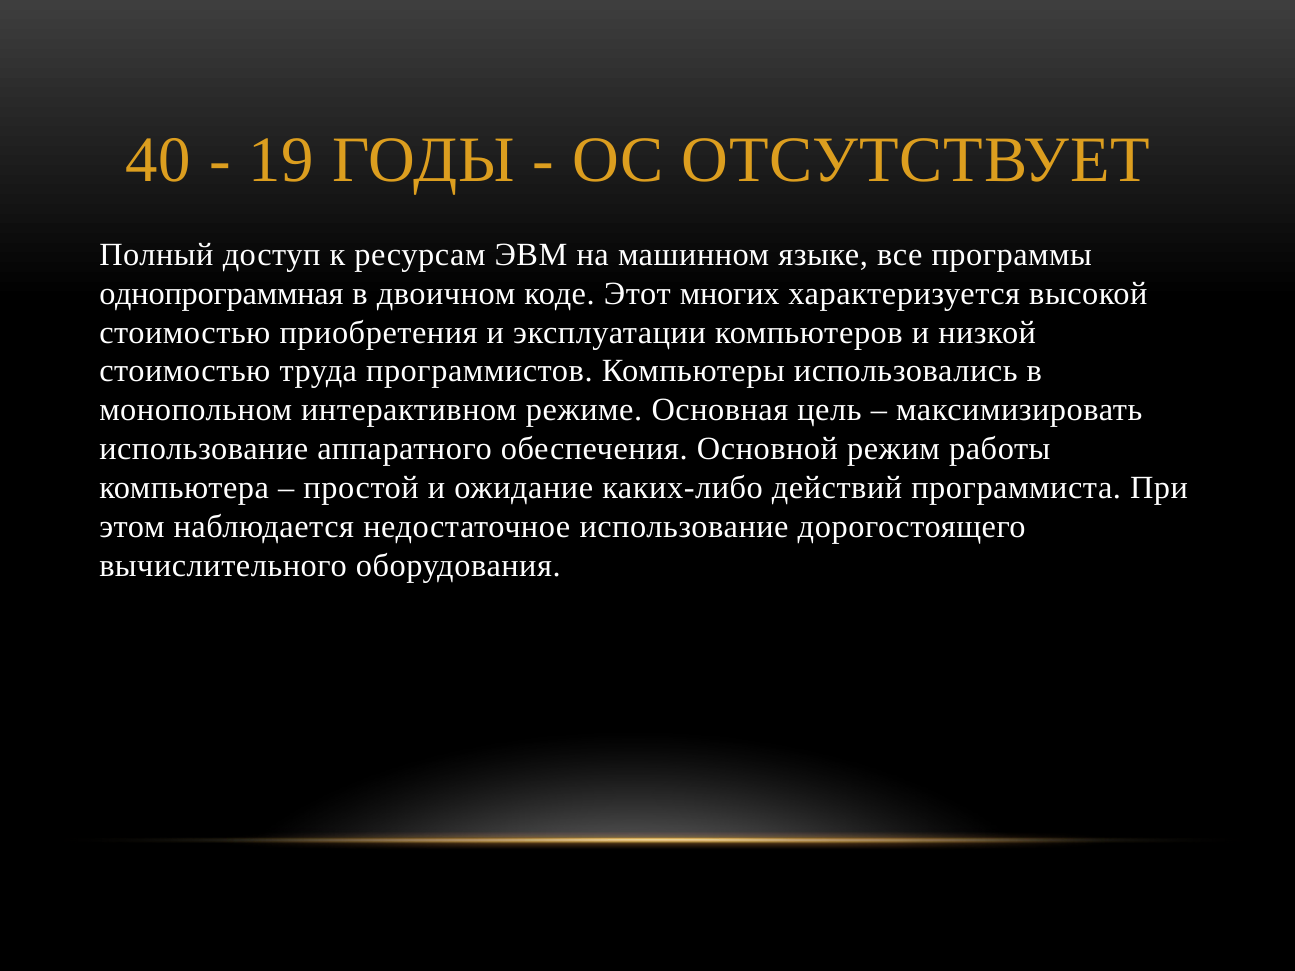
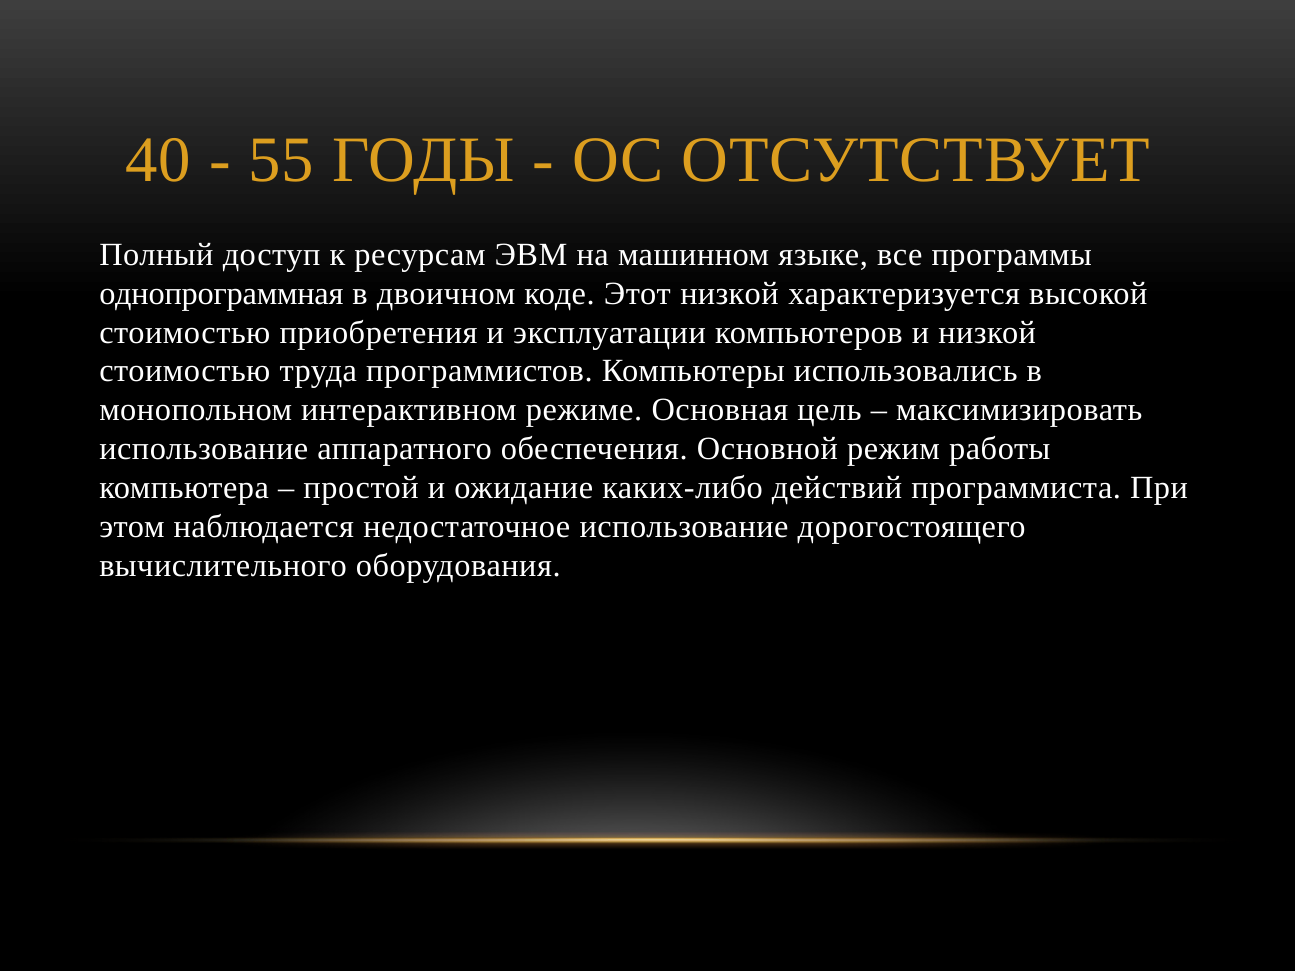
19: 19 -> 55
Этот многих: многих -> низкой
